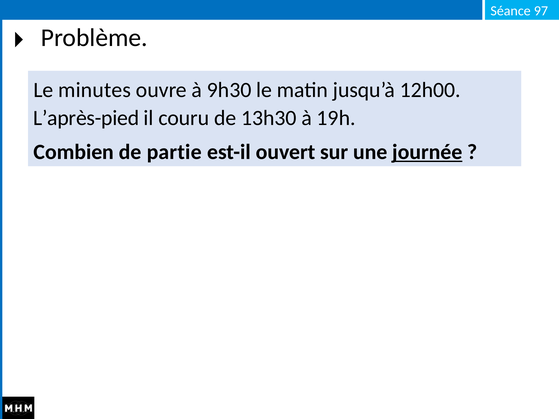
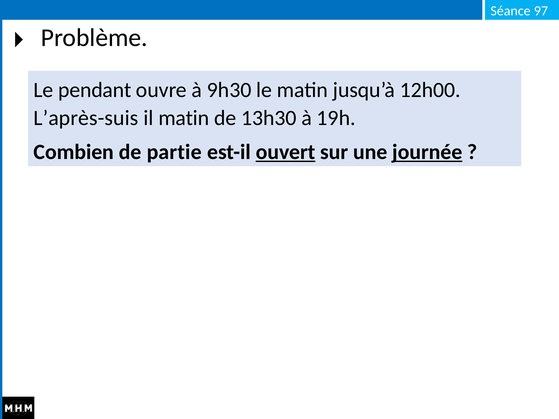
minutes: minutes -> pendant
L’après-pied: L’après-pied -> L’après-suis
il couru: couru -> matin
ouvert underline: none -> present
